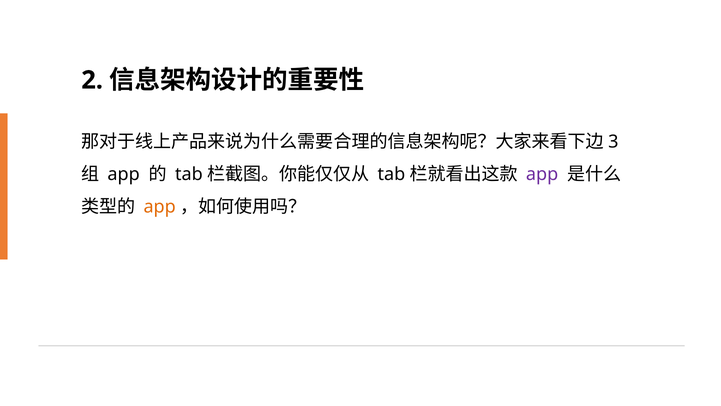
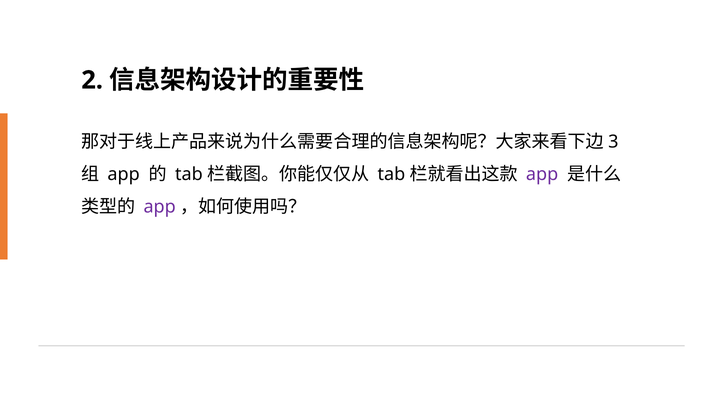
app at (160, 206) colour: orange -> purple
